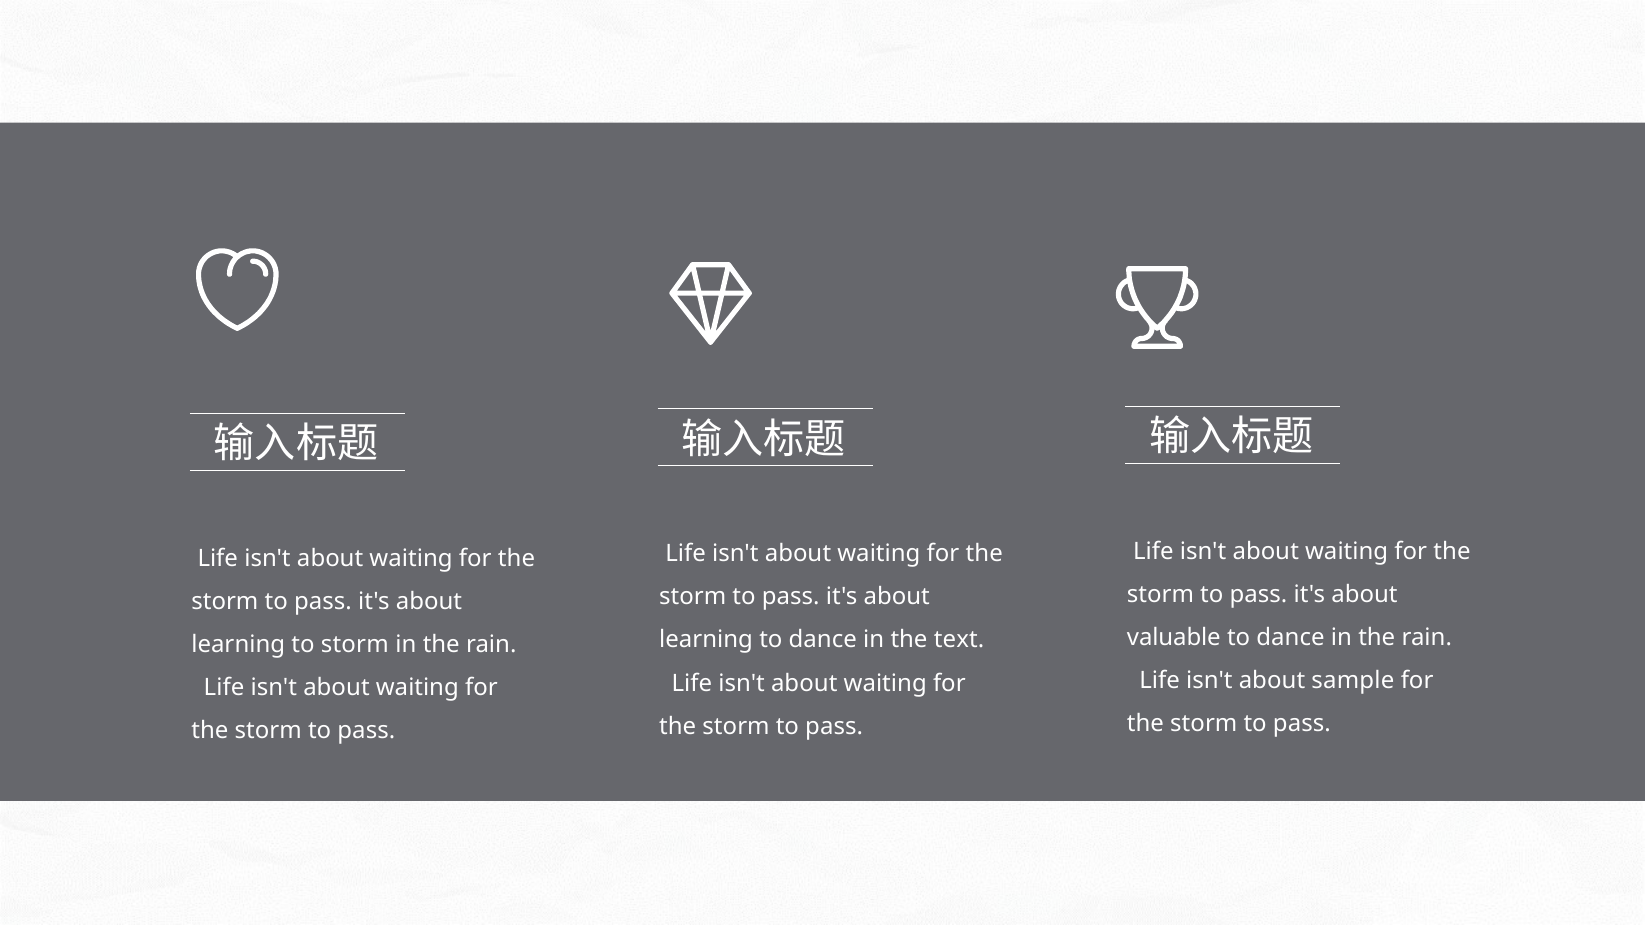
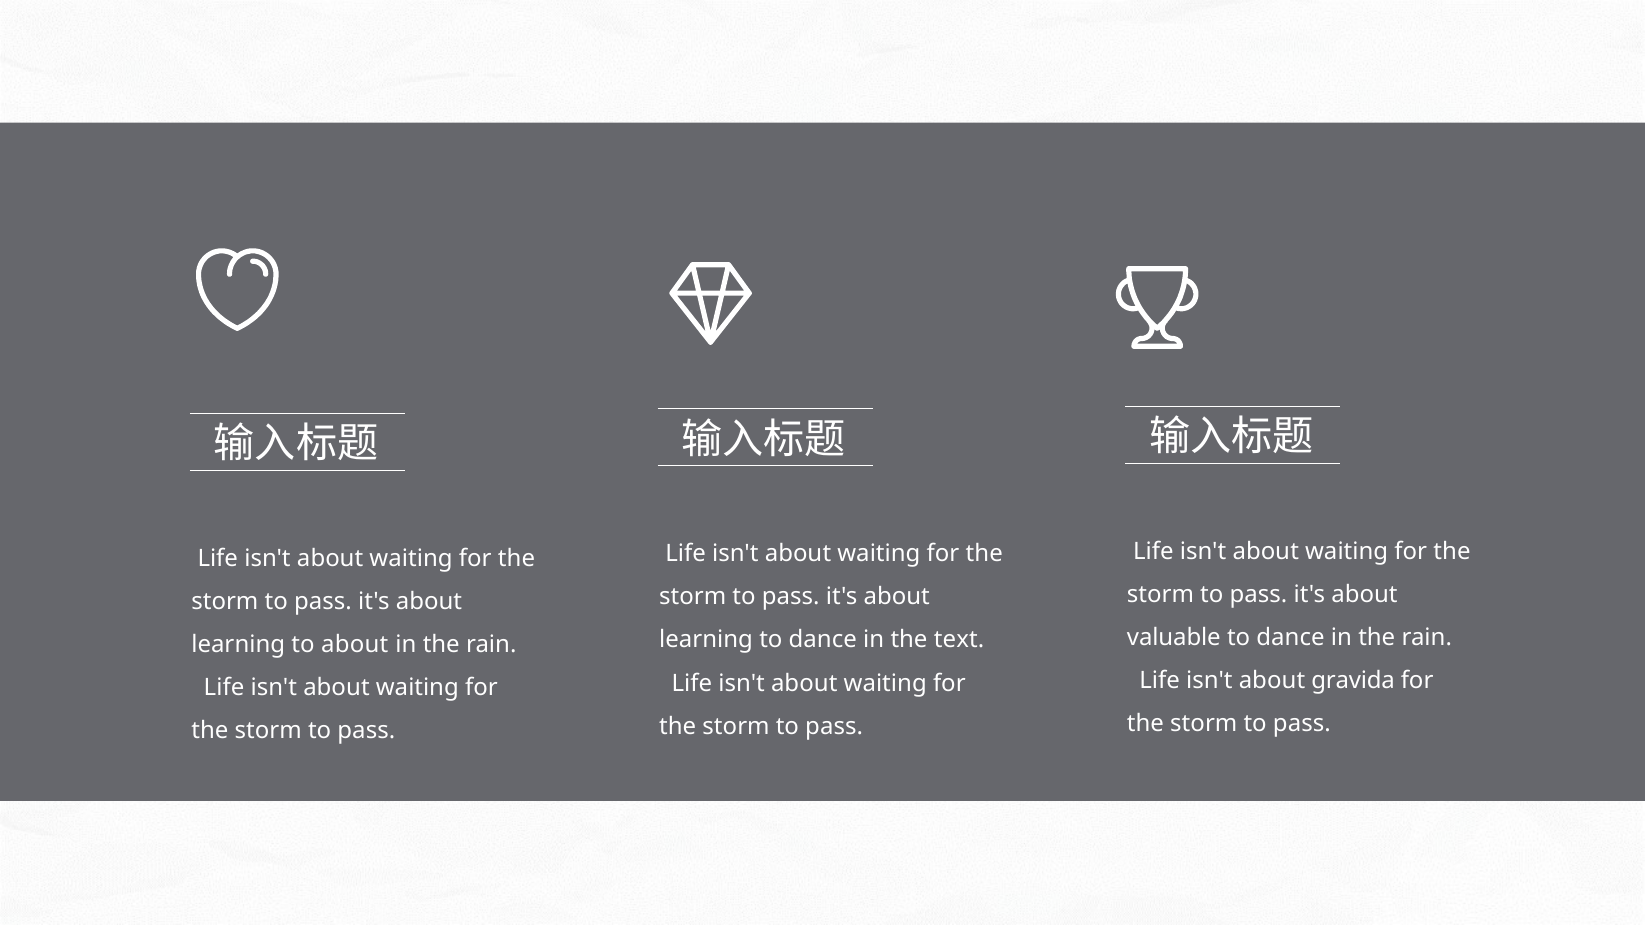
to storm: storm -> about
sample: sample -> gravida
